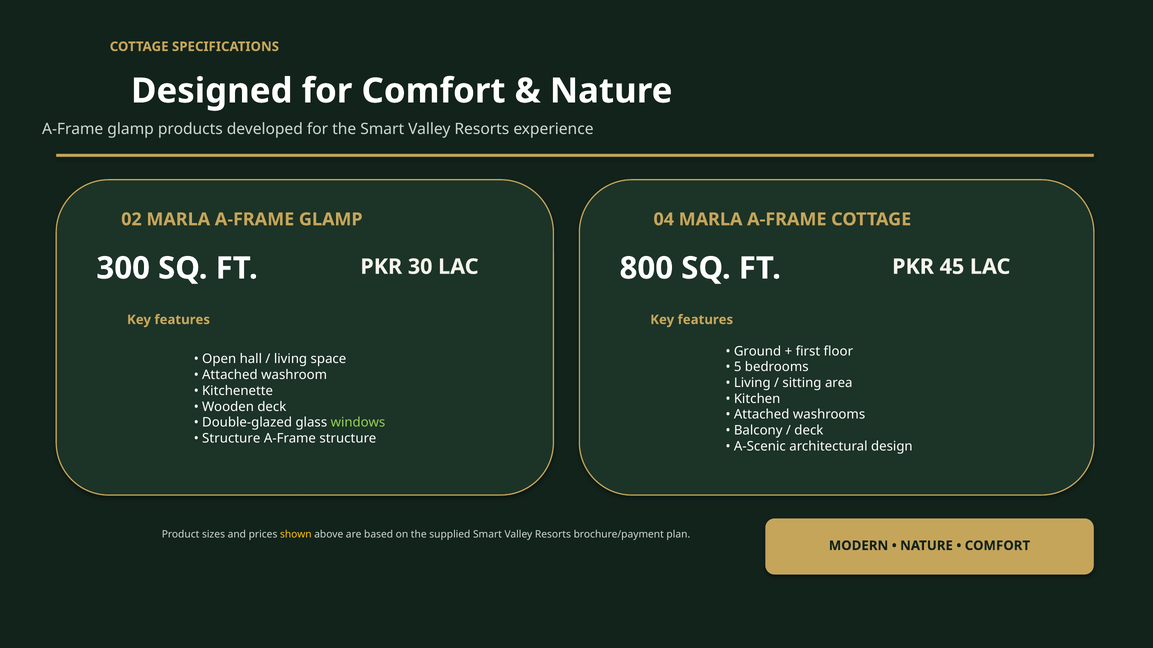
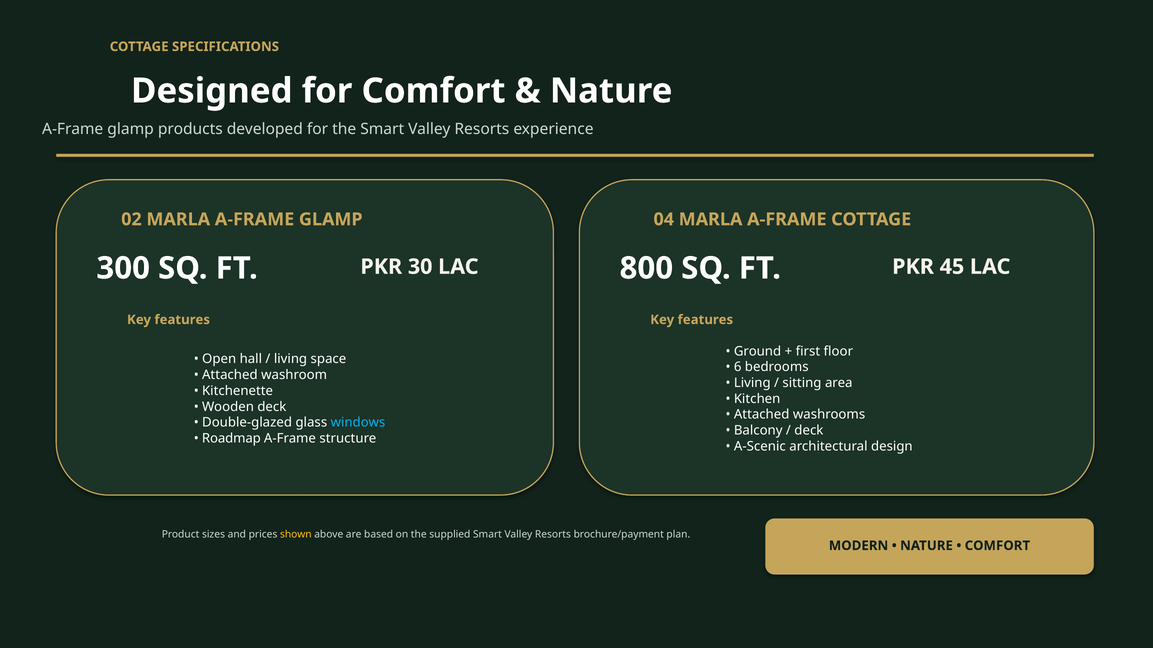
5: 5 -> 6
windows colour: light green -> light blue
Structure at (231, 439): Structure -> Roadmap
